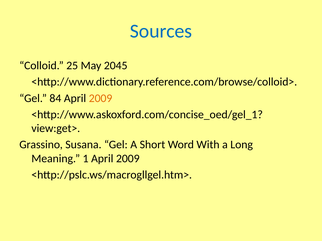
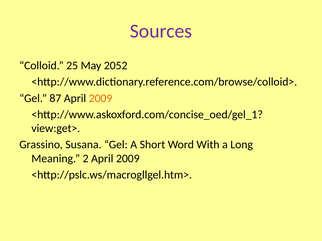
Sources colour: blue -> purple
2045: 2045 -> 2052
84: 84 -> 87
1: 1 -> 2
